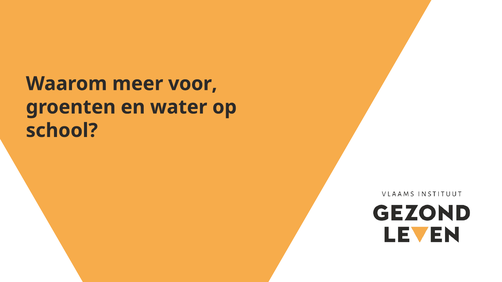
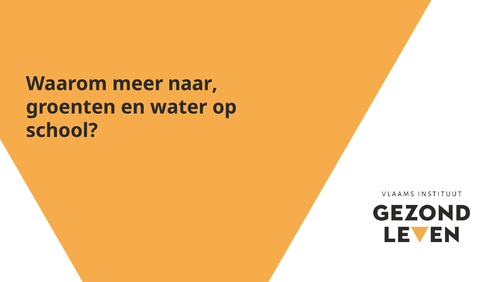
voor: voor -> naar
